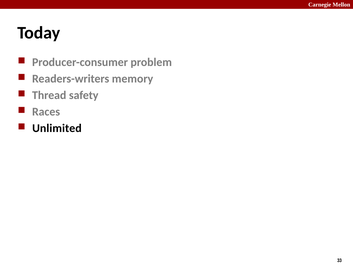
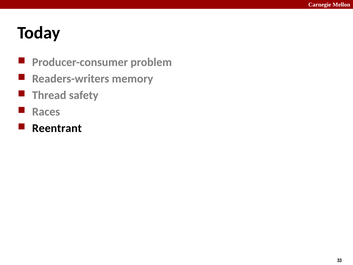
Unlimited: Unlimited -> Reentrant
